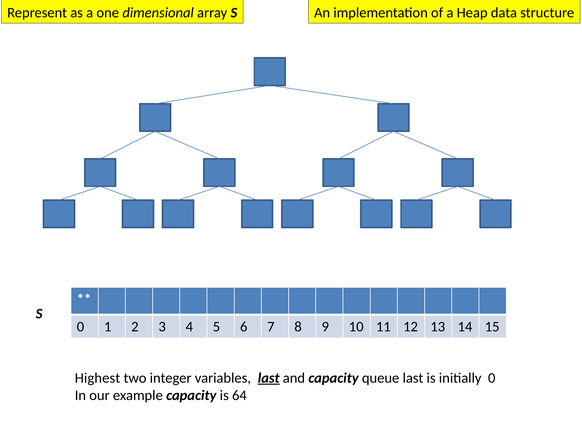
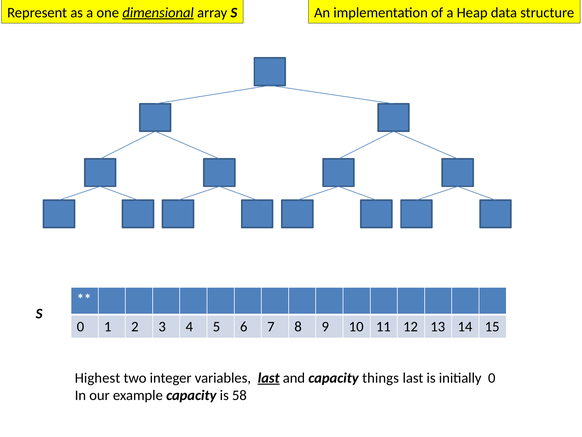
dimensional underline: none -> present
queue: queue -> things
64: 64 -> 58
